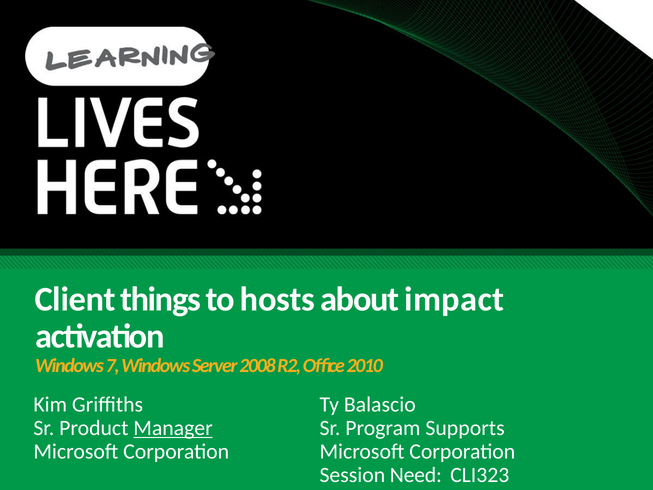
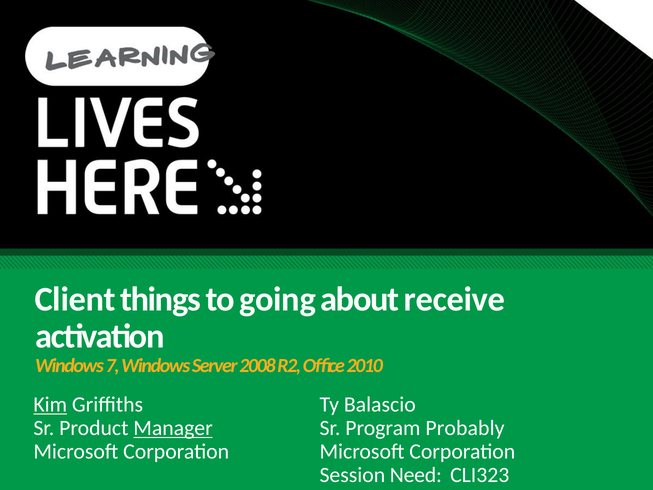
hosts: hosts -> going
impact: impact -> receive
Kim underline: none -> present
Supports: Supports -> Probably
